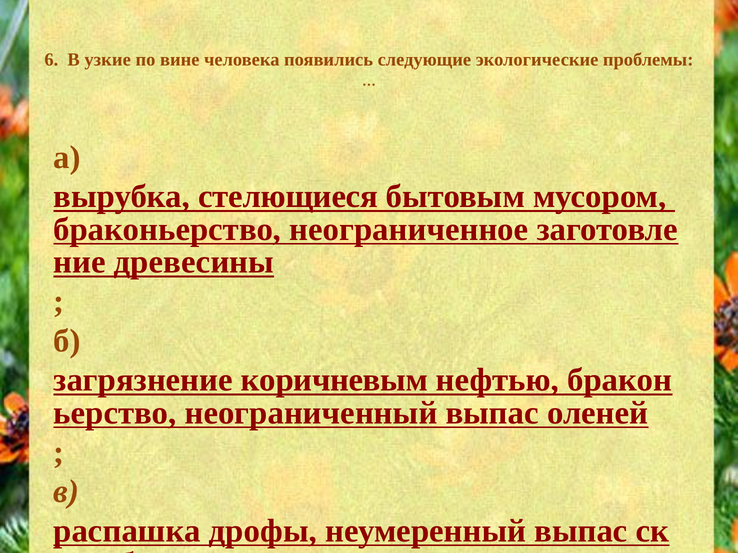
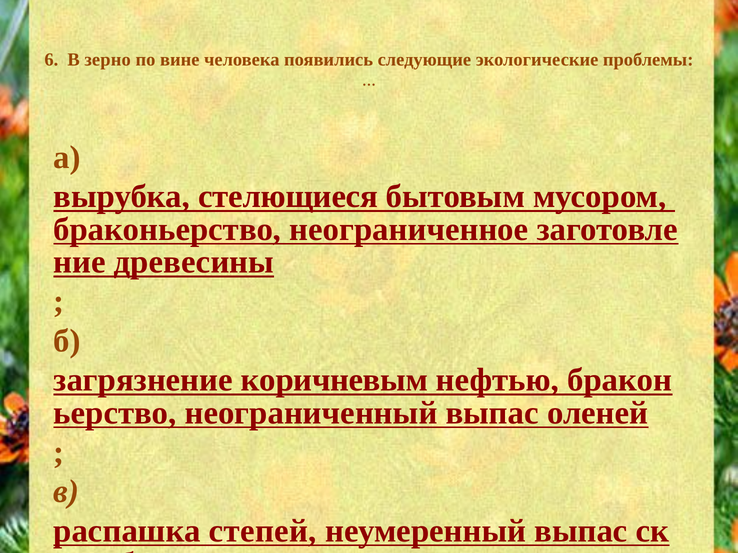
узкие: узкие -> зерно
дрофы: дрофы -> степей
